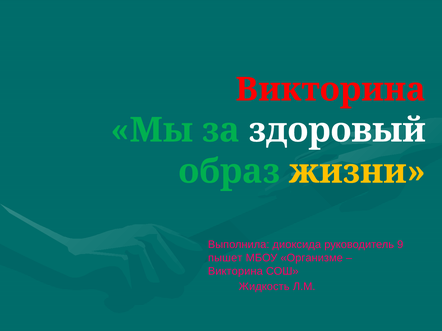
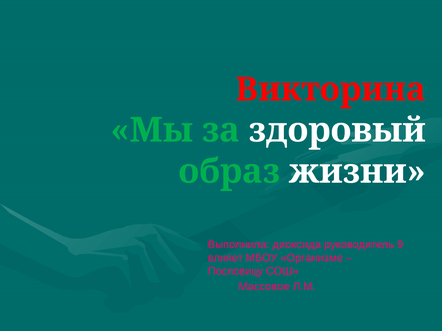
жизни colour: yellow -> white
пышет: пышет -> влияет
Викторина at (235, 271): Викторина -> Пословицу
Жидкость: Жидкость -> Массовое
